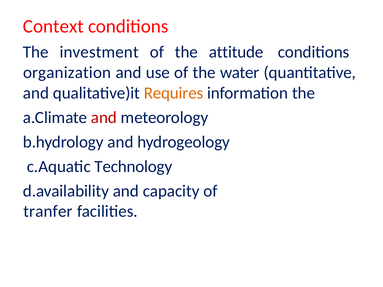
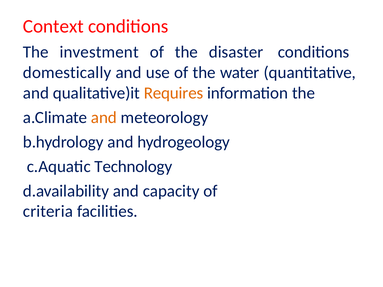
attitude: attitude -> disaster
organization: organization -> domestically
and at (104, 118) colour: red -> orange
tranfer: tranfer -> criteria
